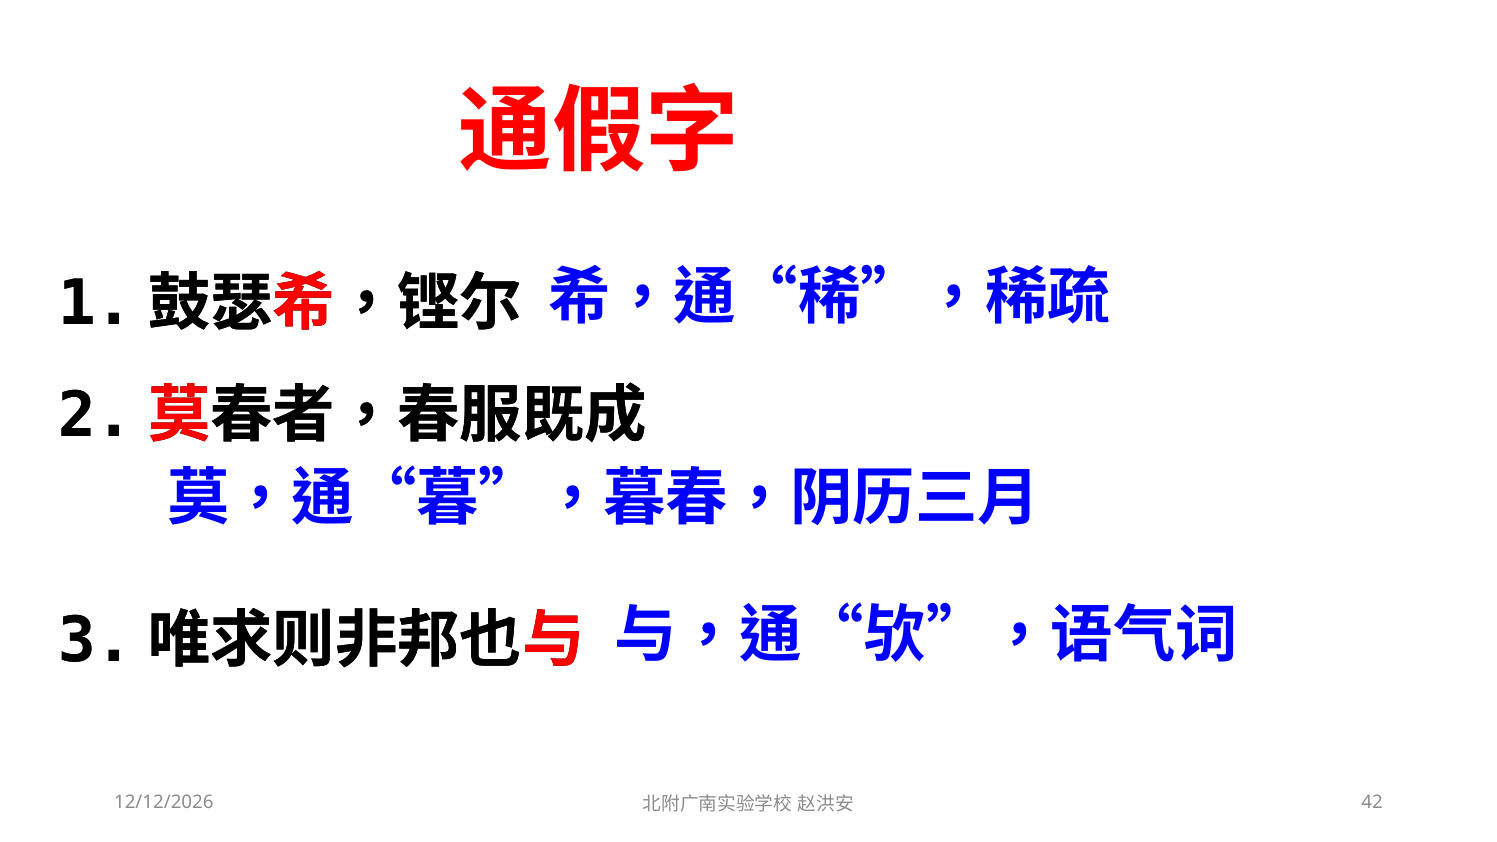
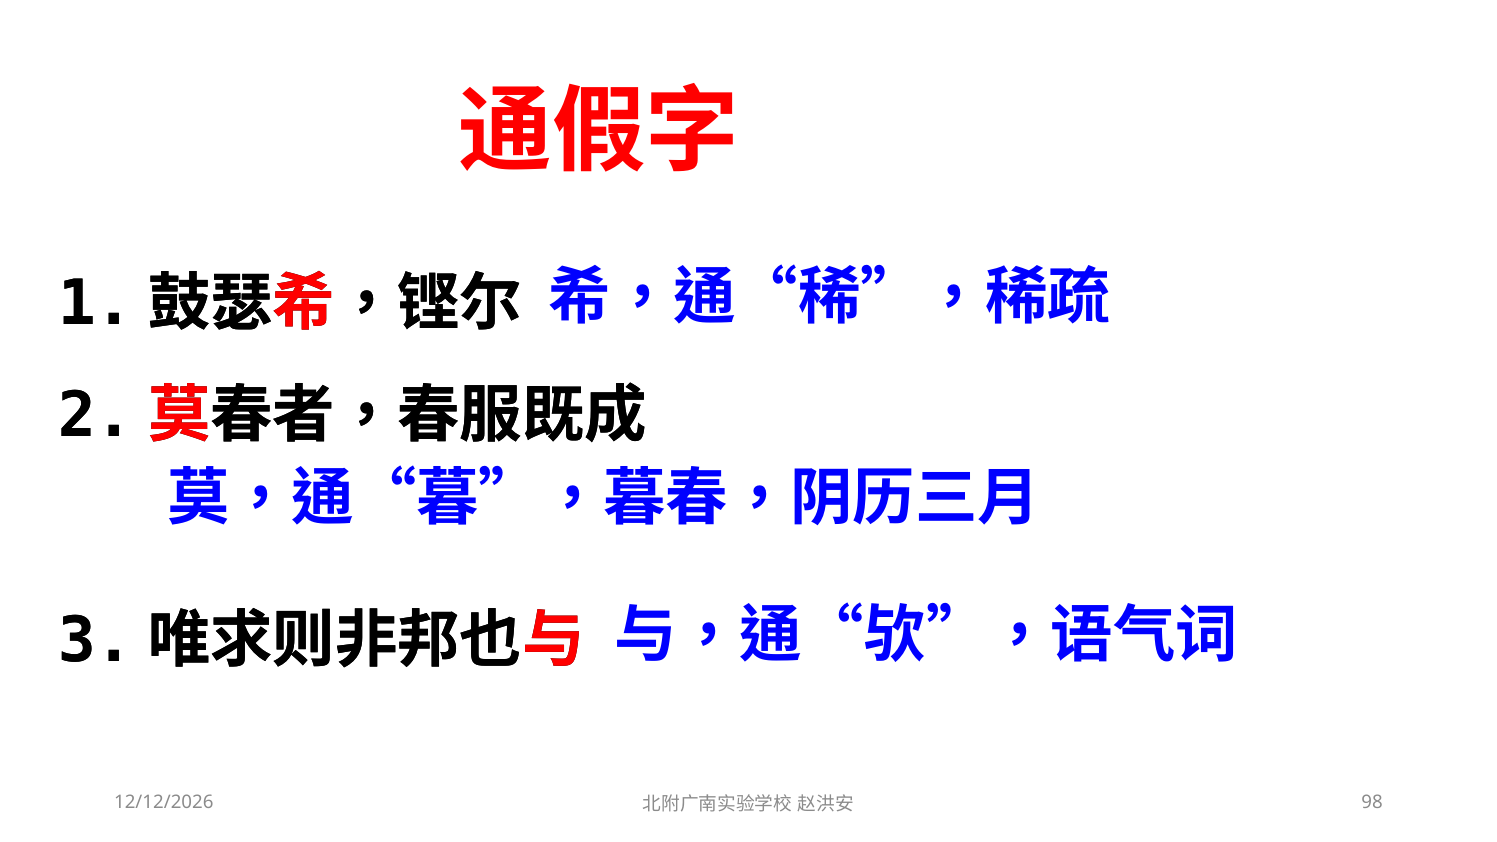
42: 42 -> 98
